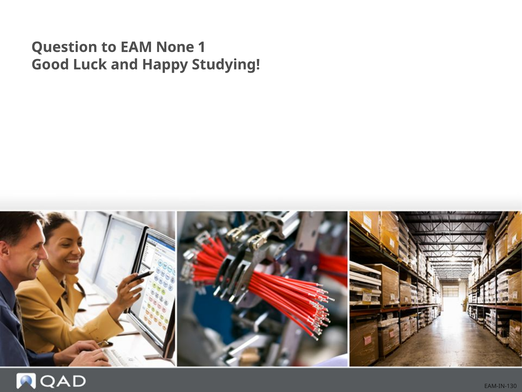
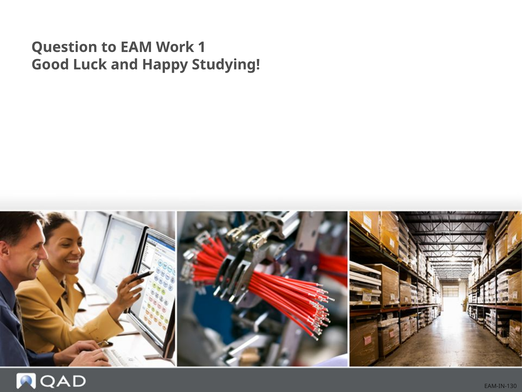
None: None -> Work
